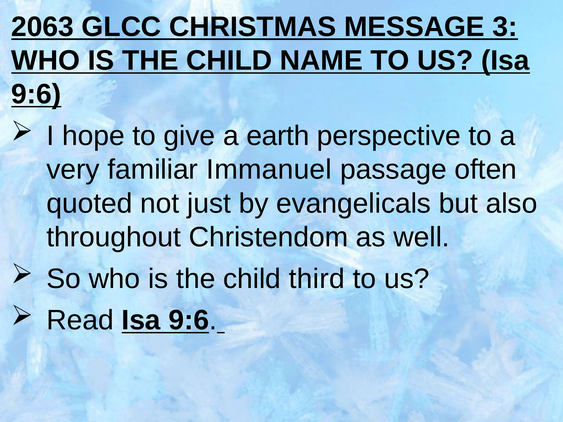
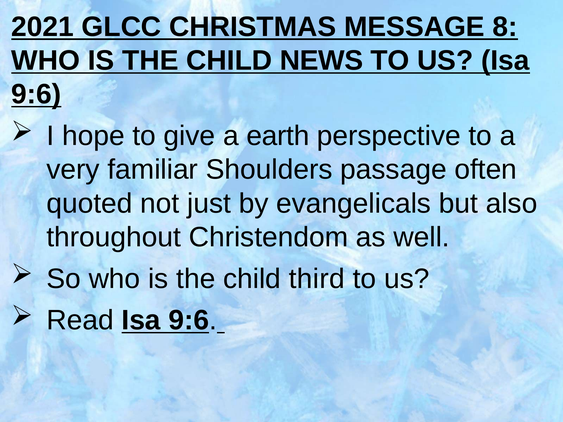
2063: 2063 -> 2021
3: 3 -> 8
NAME: NAME -> NEWS
Immanuel: Immanuel -> Shoulders
